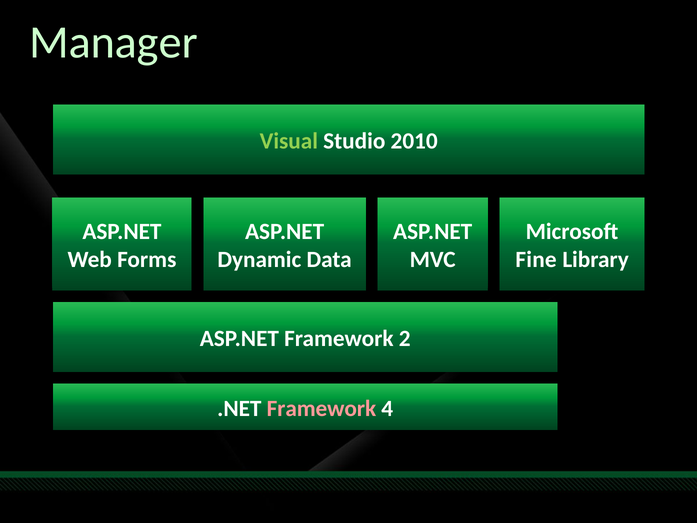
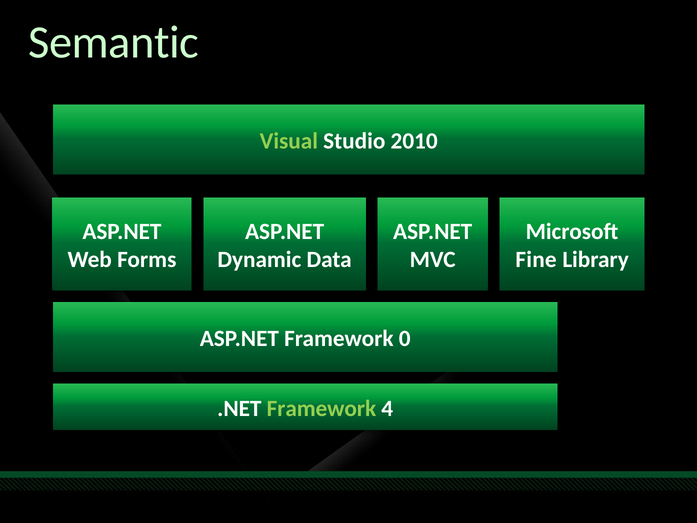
Manager: Manager -> Semantic
2: 2 -> 0
Framework at (321, 408) colour: pink -> light green
